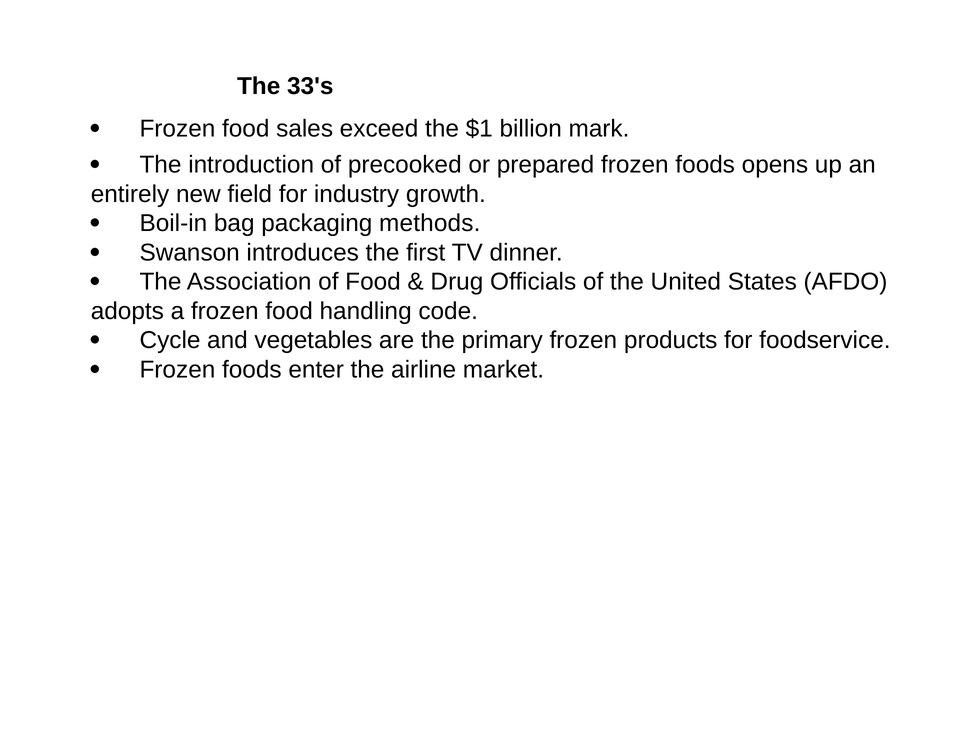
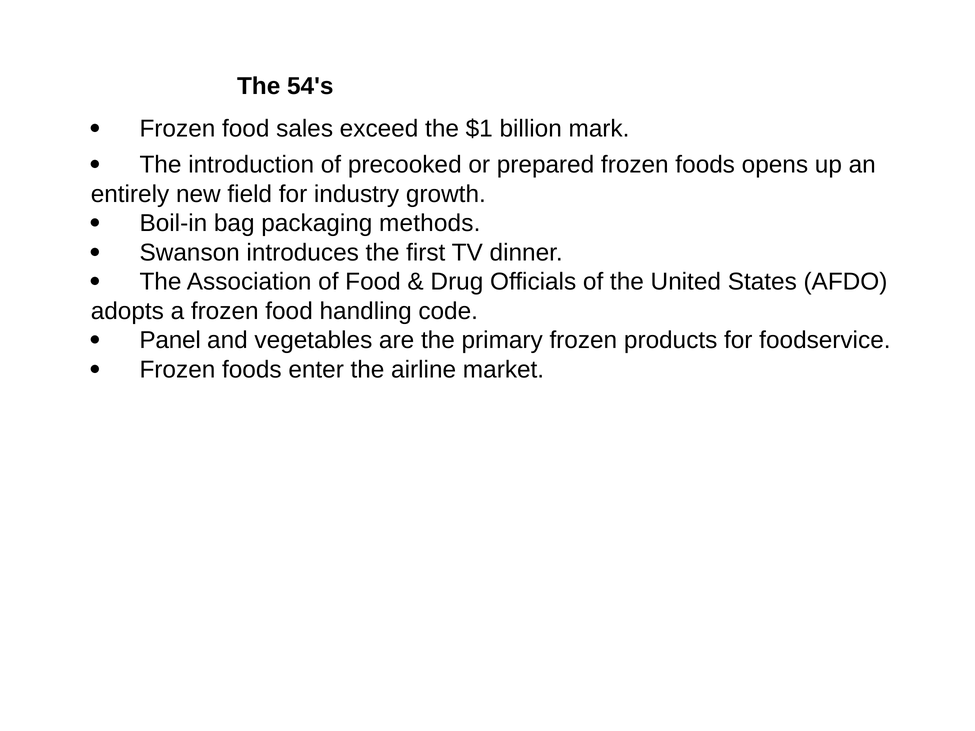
33's: 33's -> 54's
Cycle: Cycle -> Panel
